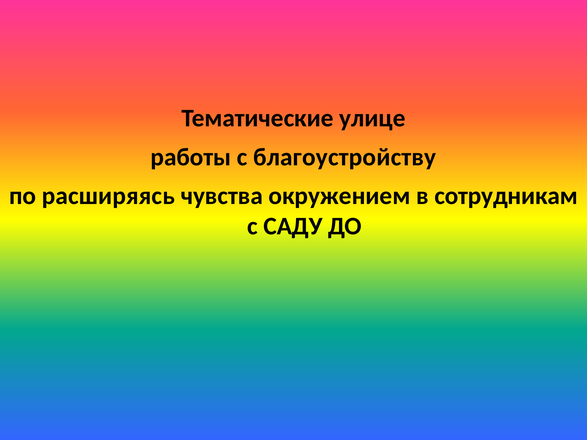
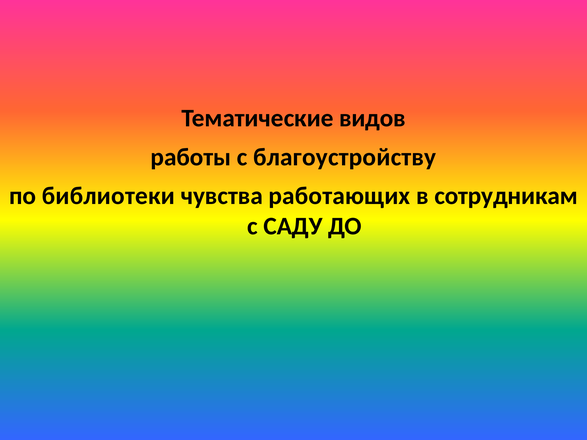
улице: улице -> видов
расширяясь: расширяясь -> библиотеки
окружением: окружением -> работающих
